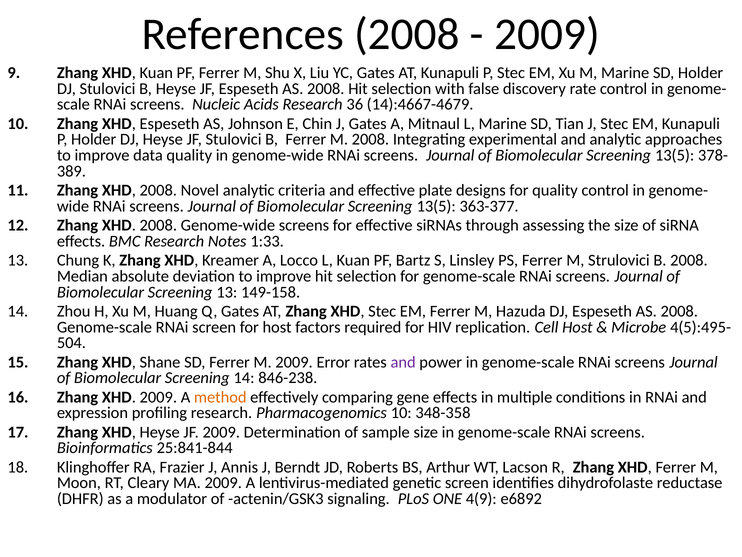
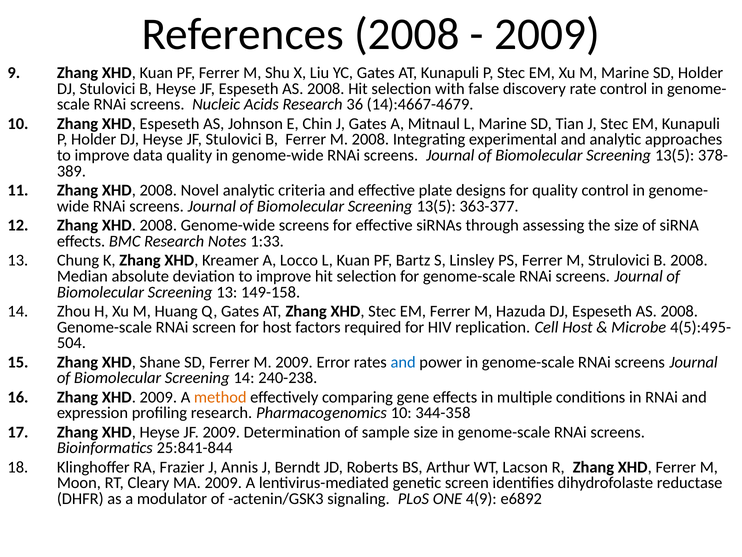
and at (403, 362) colour: purple -> blue
846-238: 846-238 -> 240-238
348-358: 348-358 -> 344-358
